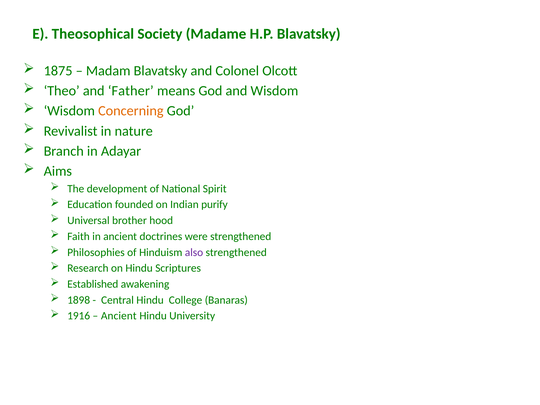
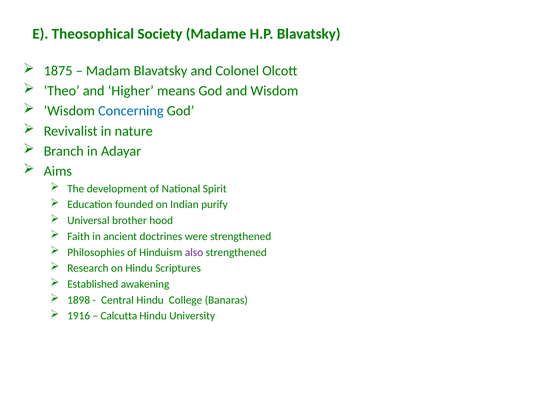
Father: Father -> Higher
Concerning colour: orange -> blue
Ancient at (119, 316): Ancient -> Calcutta
